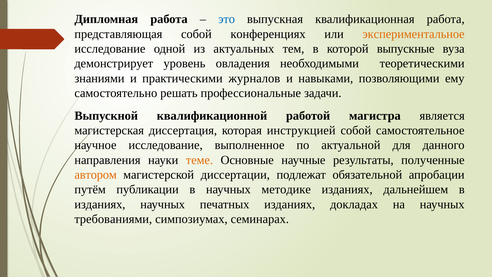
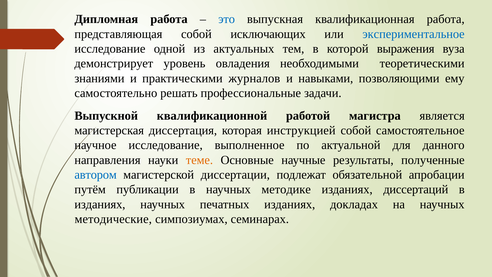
конференциях: конференциях -> исключающих
экспериментальное colour: orange -> blue
выпускные: выпускные -> выражения
автором colour: orange -> blue
дальнейшем: дальнейшем -> диссертаций
требованиями: требованиями -> методические
